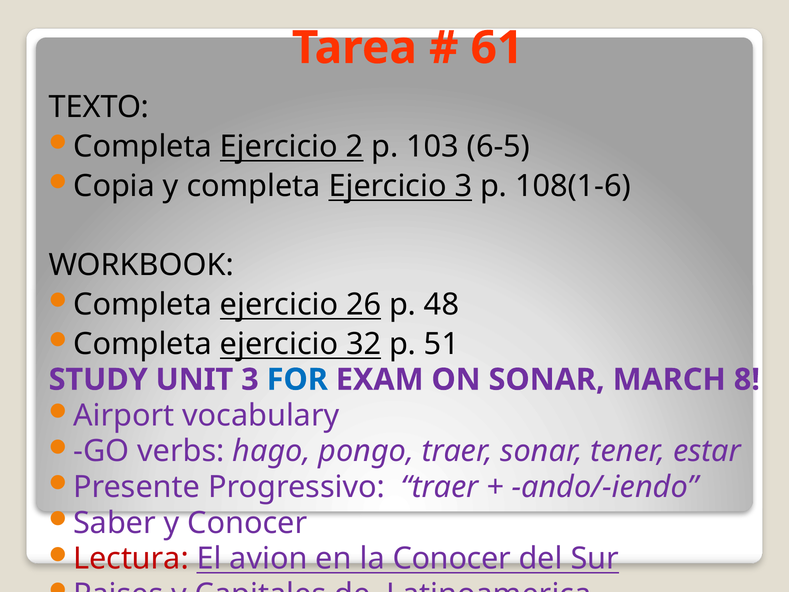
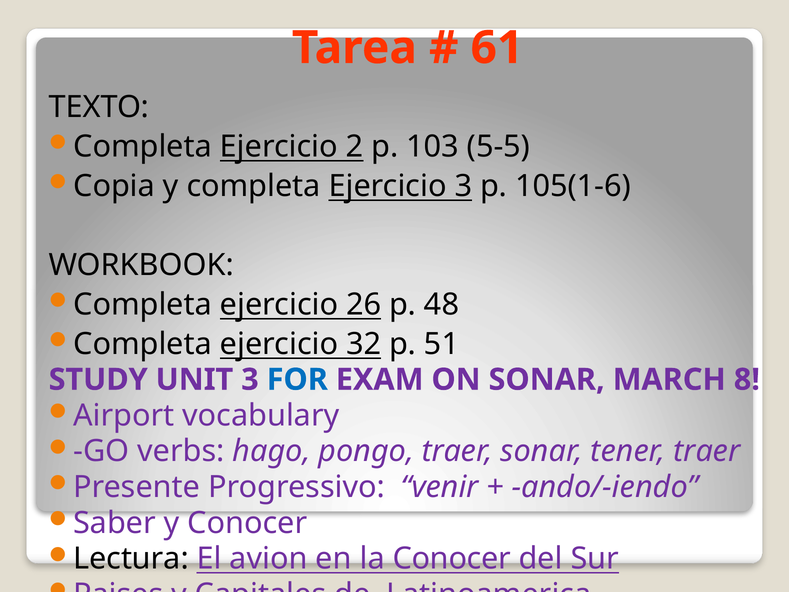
6-5: 6-5 -> 5-5
108(1-6: 108(1-6 -> 105(1-6
tener estar: estar -> traer
Progressivo traer: traer -> venir
Lectura colour: red -> black
